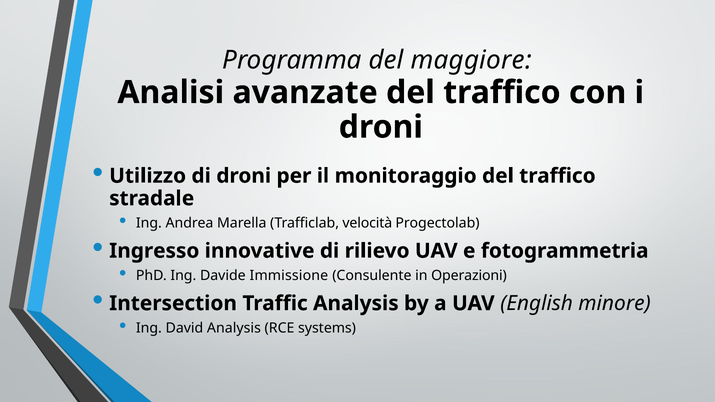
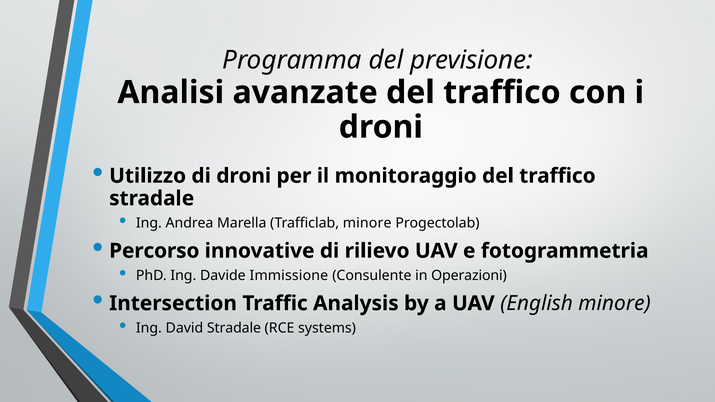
maggiore: maggiore -> previsione
Trafficlab velocità: velocità -> minore
Ingresso: Ingresso -> Percorso
David Analysis: Analysis -> Stradale
